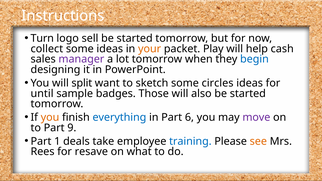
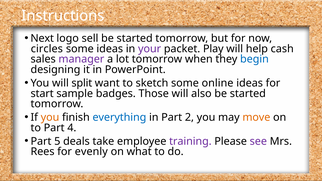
Turn: Turn -> Next
collect: collect -> circles
your colour: orange -> purple
circles: circles -> online
until: until -> start
6: 6 -> 2
move colour: purple -> orange
9: 9 -> 4
1: 1 -> 5
training colour: blue -> purple
see colour: orange -> purple
resave: resave -> evenly
